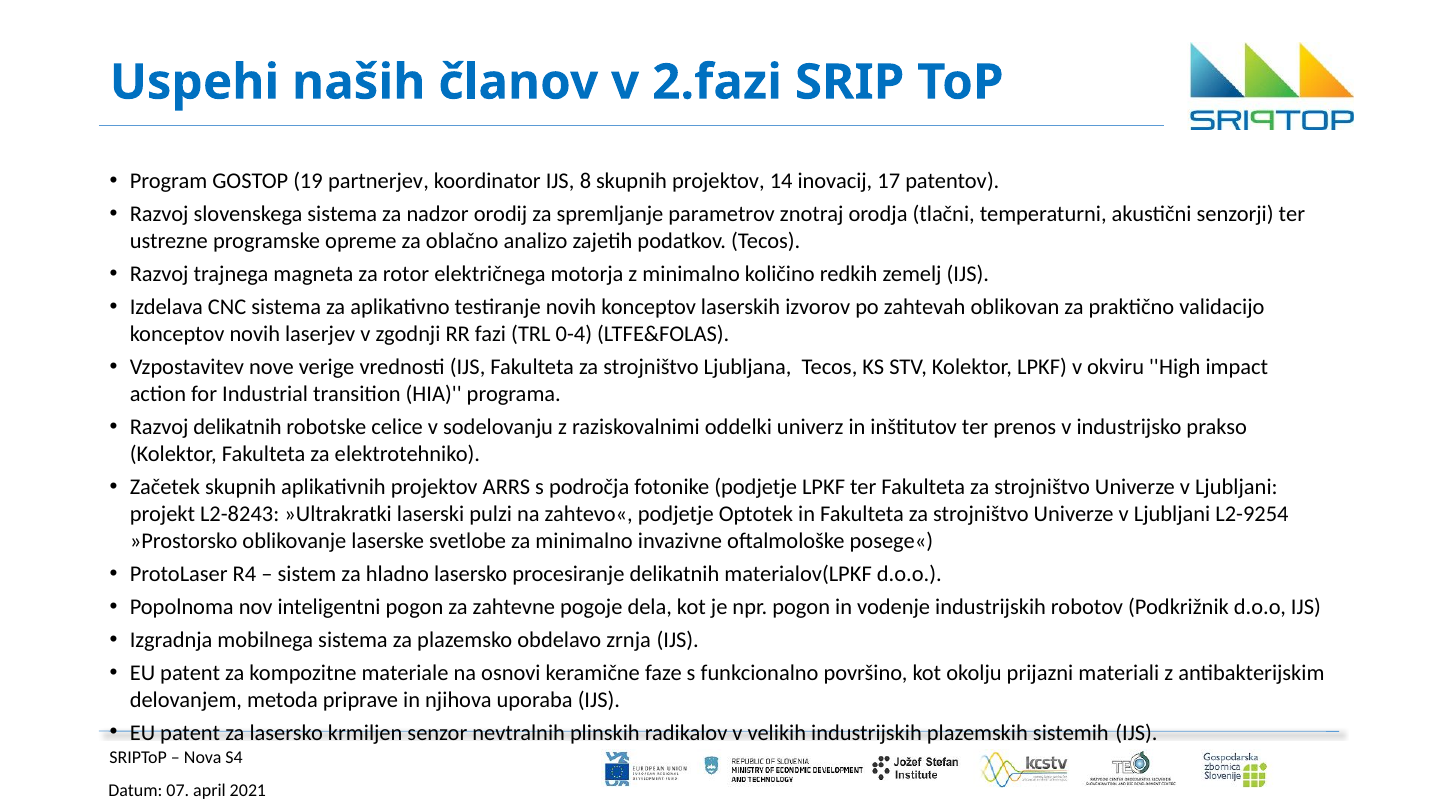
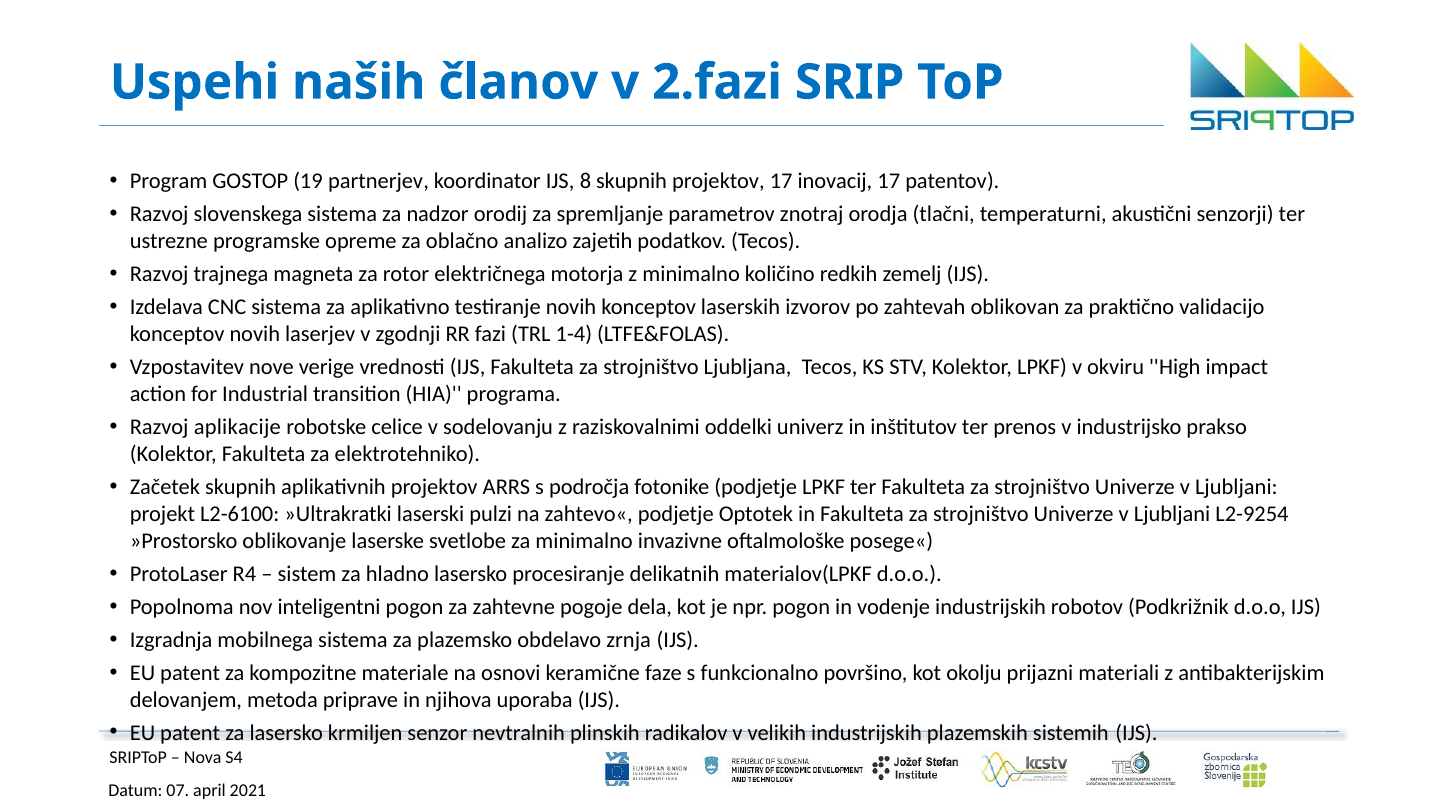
projektov 14: 14 -> 17
0-4: 0-4 -> 1-4
Razvoj delikatnih: delikatnih -> aplikacije
L2-8243: L2-8243 -> L2-6100
